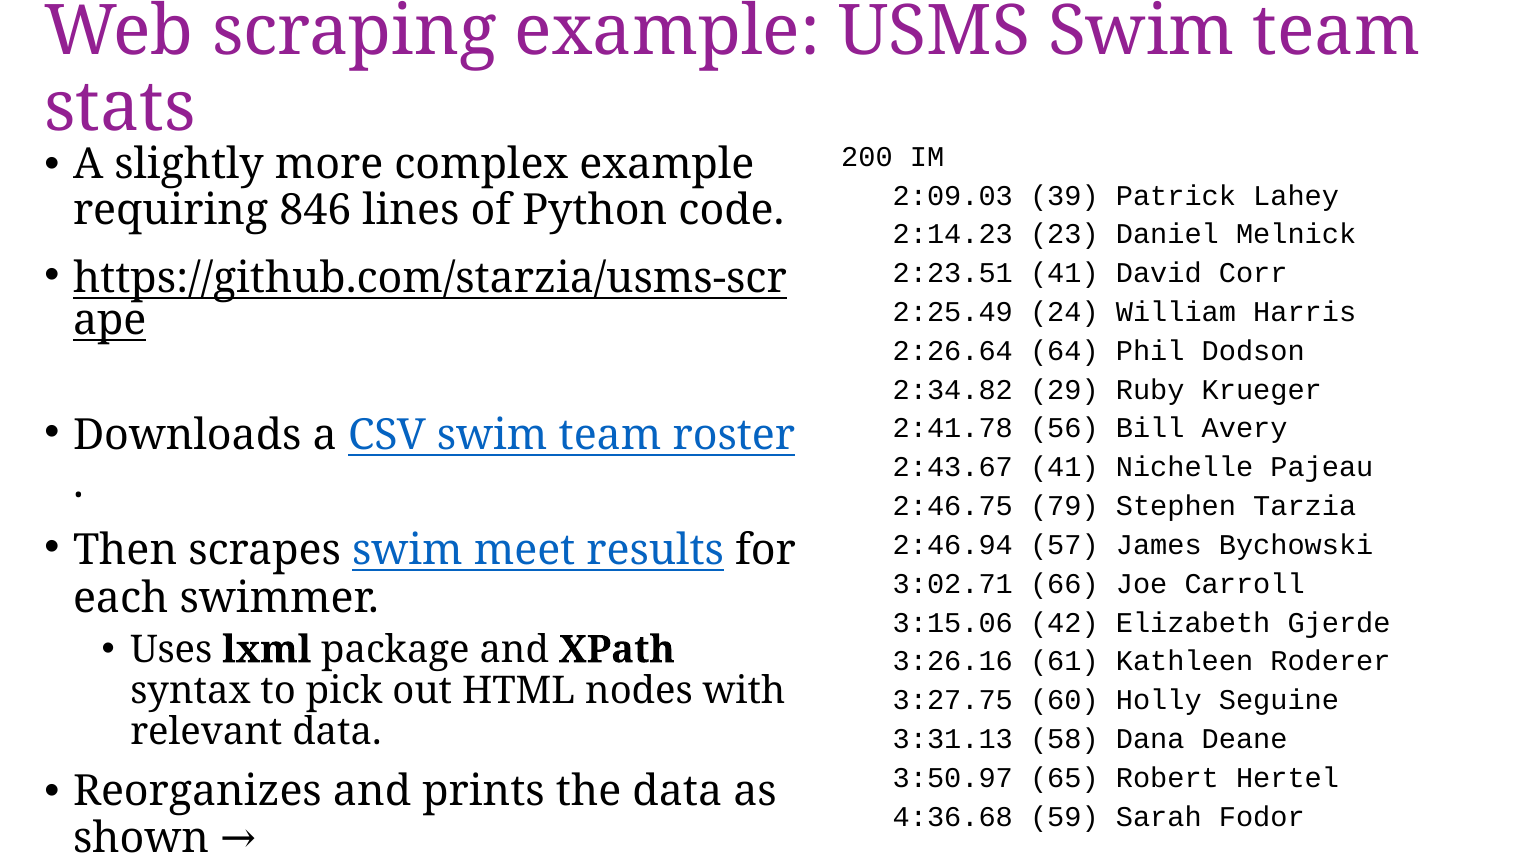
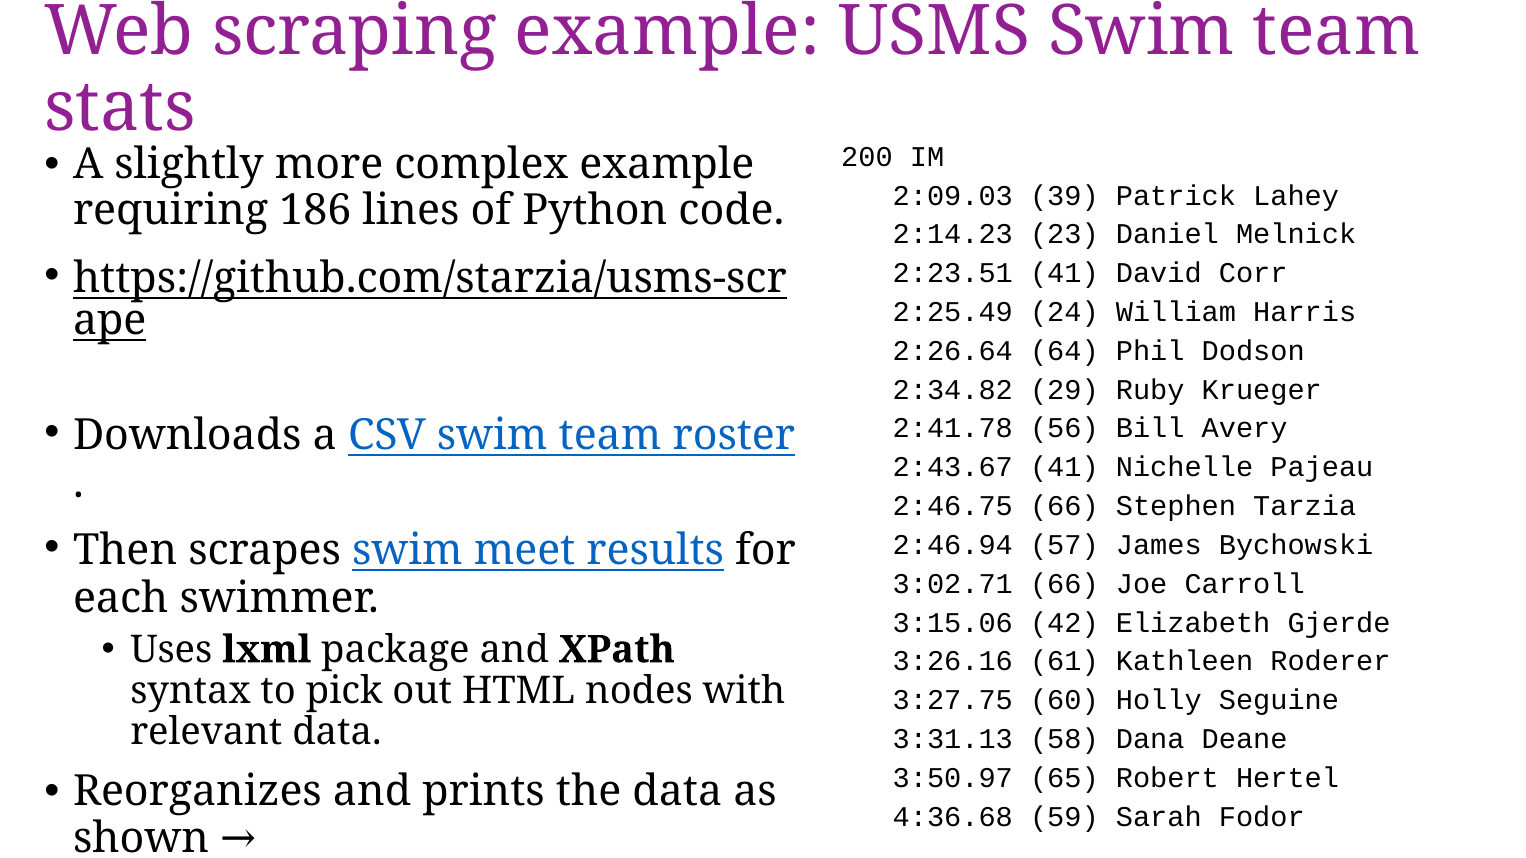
846: 846 -> 186
2:46.75 79: 79 -> 66
